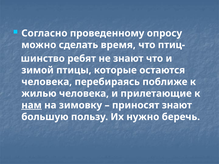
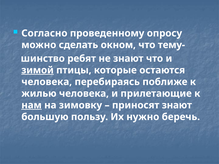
время: время -> окном
птиц-: птиц- -> тему-
зимой underline: none -> present
